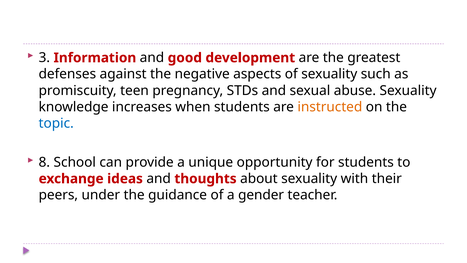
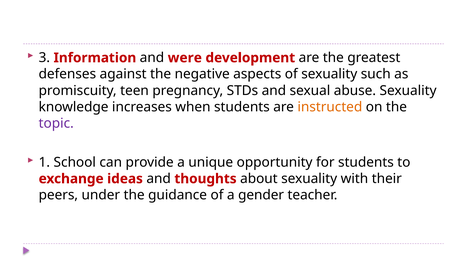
good: good -> were
topic colour: blue -> purple
8: 8 -> 1
